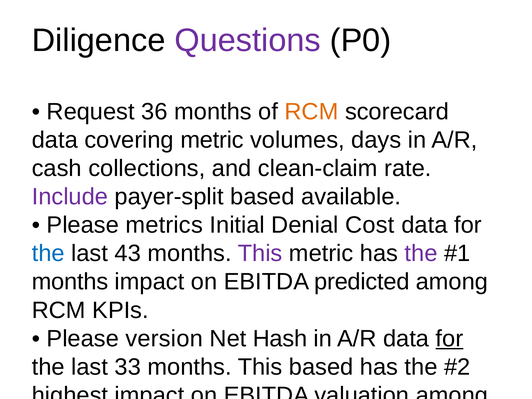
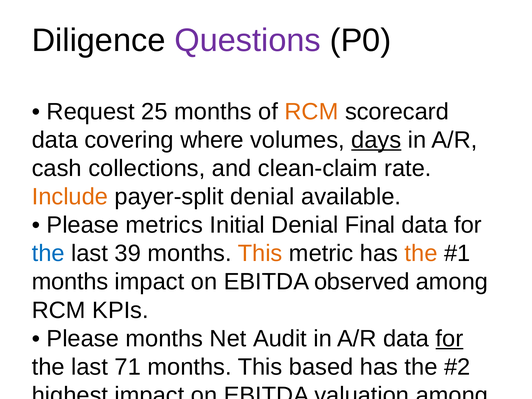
Request 36: 36 -> 25
covering metric: metric -> where
days underline: none -> present
Include colour: purple -> orange
payer-split based: based -> denial
Denial Cost: Cost -> Final
43: 43 -> 39
This at (260, 253) colour: purple -> orange
the at (421, 253) colour: purple -> orange
predicted: predicted -> observed
Please version: version -> months
Hash: Hash -> Audit
33: 33 -> 71
